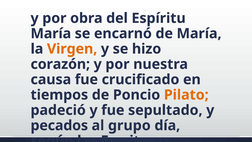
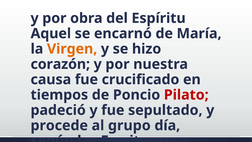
María at (51, 33): María -> Aquel
Pilato colour: orange -> red
pecados: pecados -> procede
